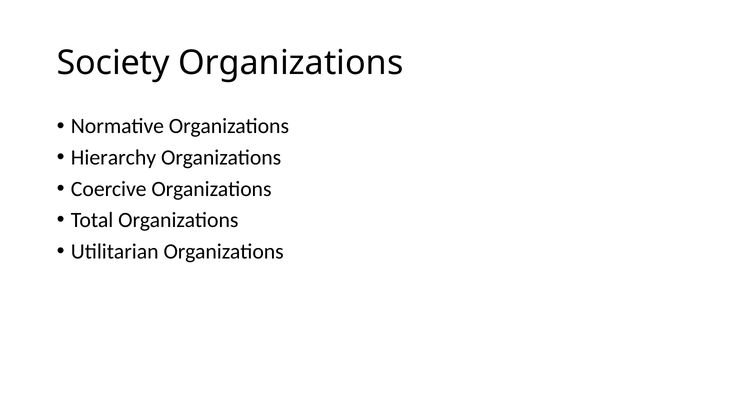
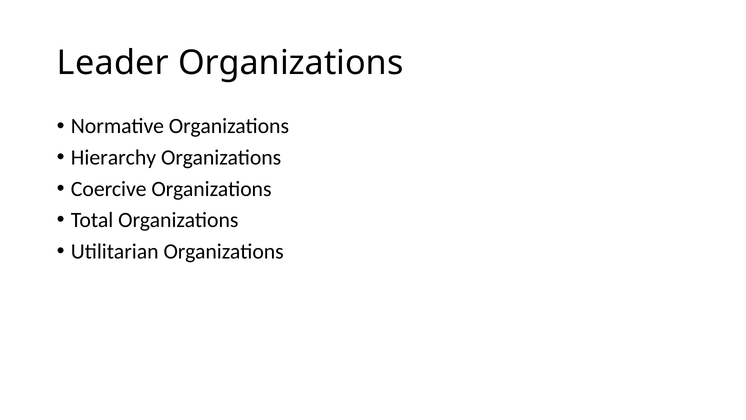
Society: Society -> Leader
